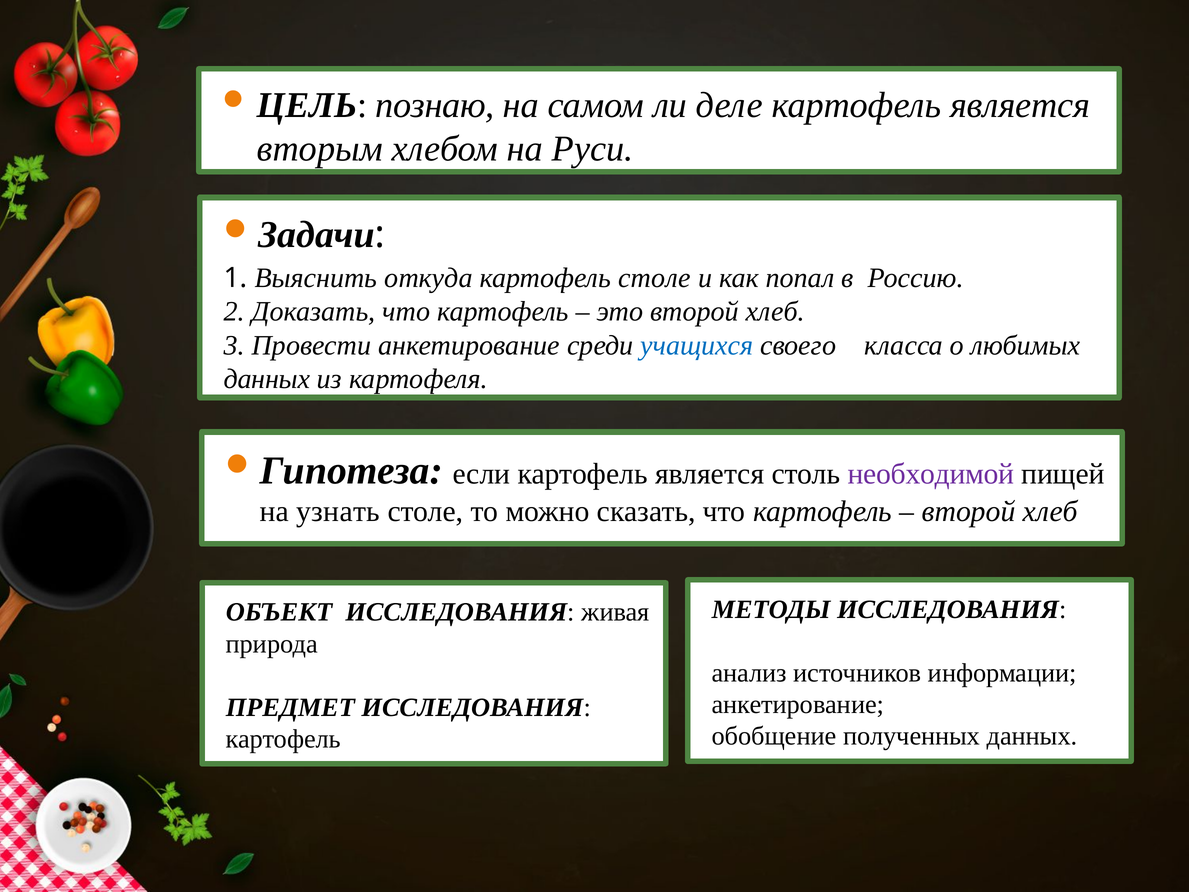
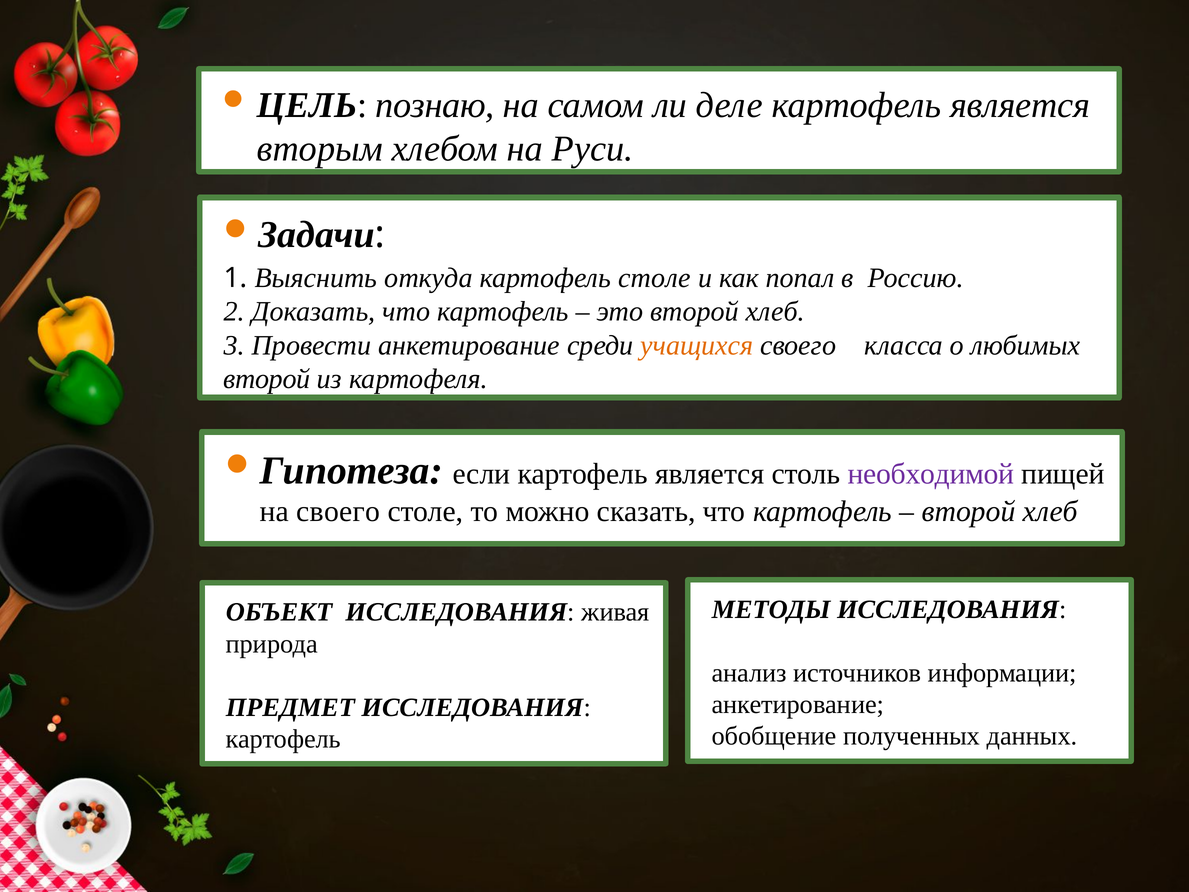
учащихся colour: blue -> orange
данных at (267, 379): данных -> второй
на узнать: узнать -> своего
